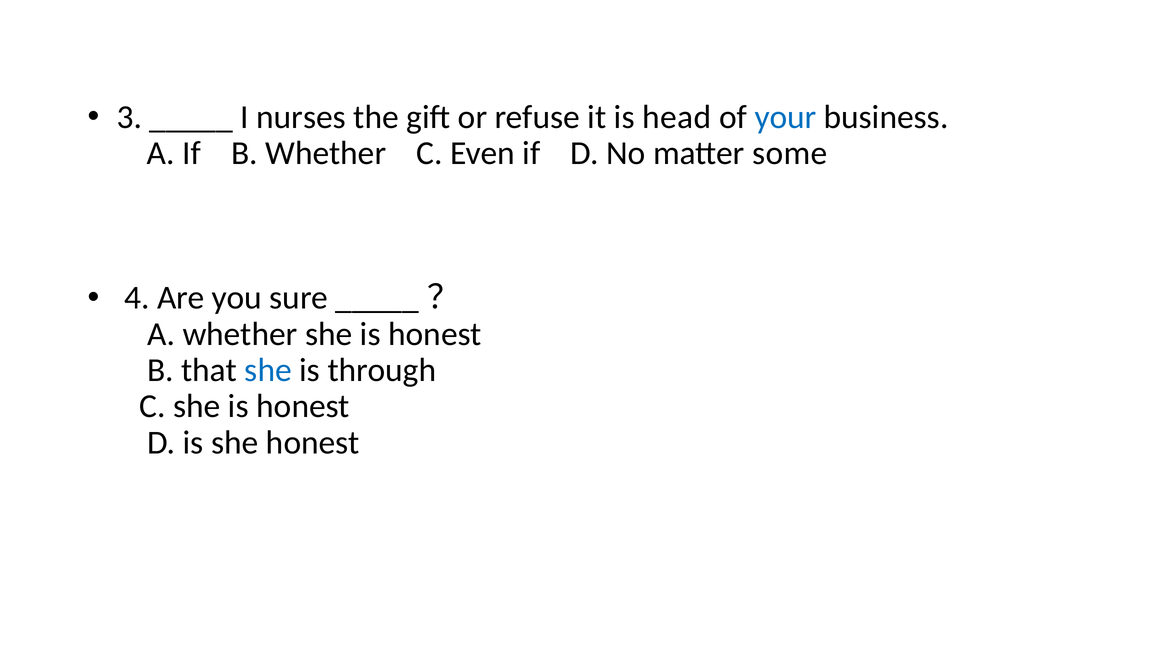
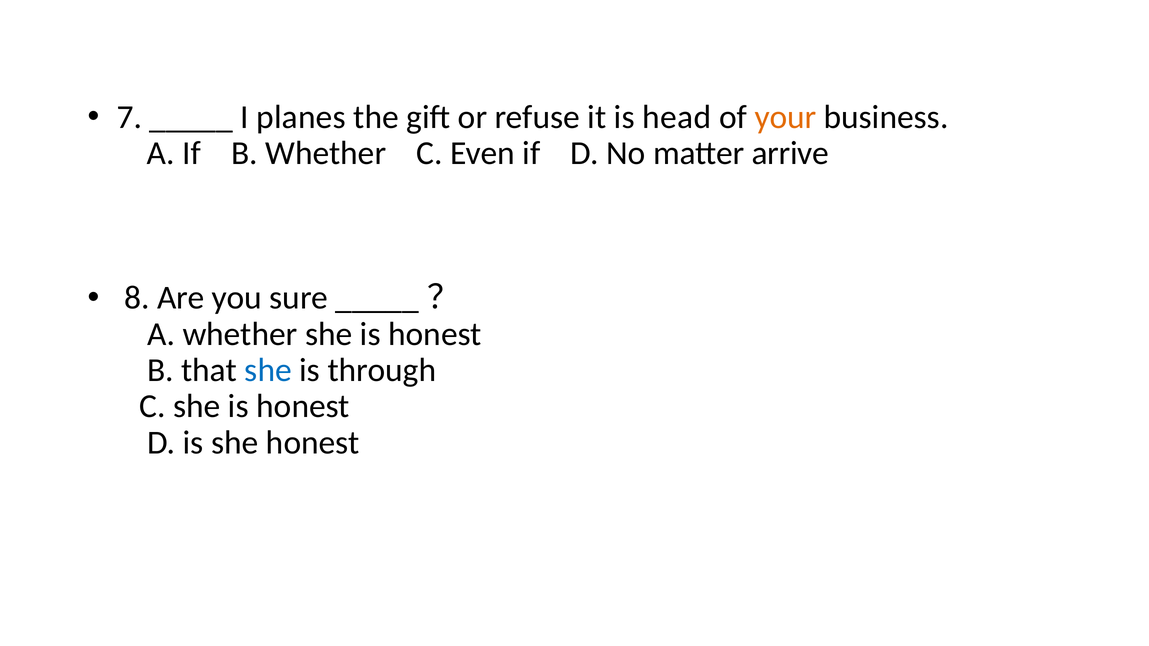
3: 3 -> 7
nurses: nurses -> planes
your colour: blue -> orange
some: some -> arrive
4: 4 -> 8
